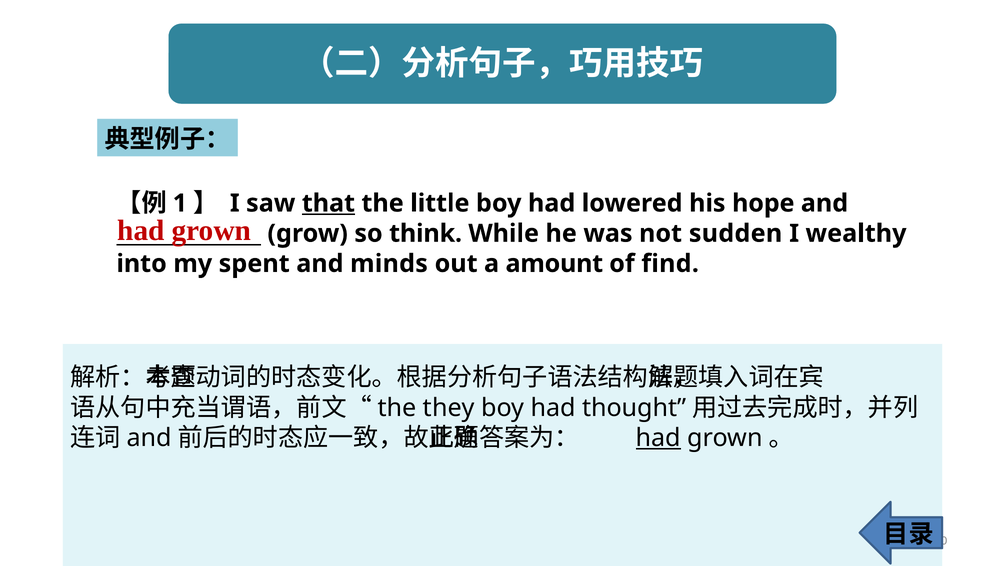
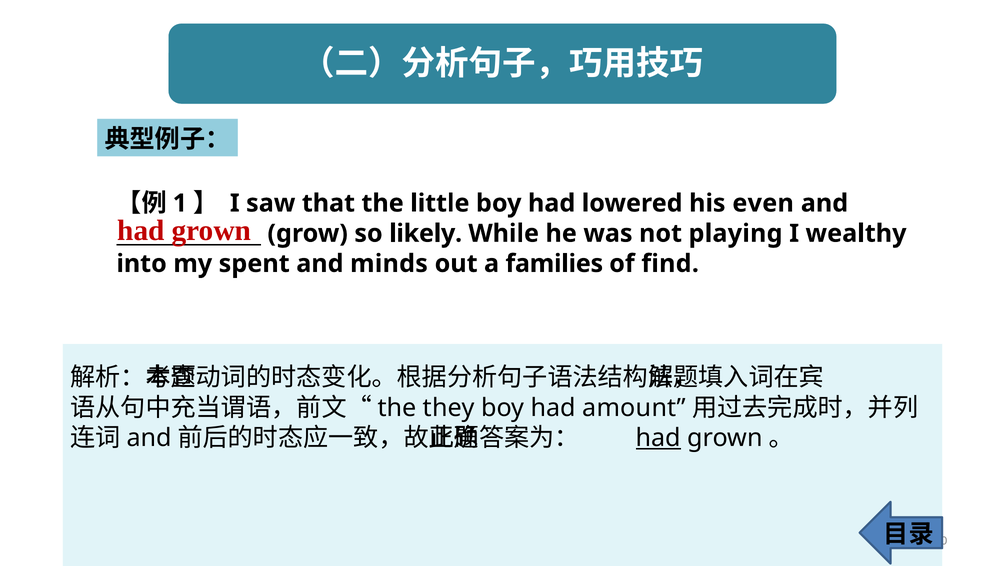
that underline: present -> none
hope: hope -> even
think: think -> likely
sudden: sudden -> playing
amount: amount -> families
thought: thought -> amount
